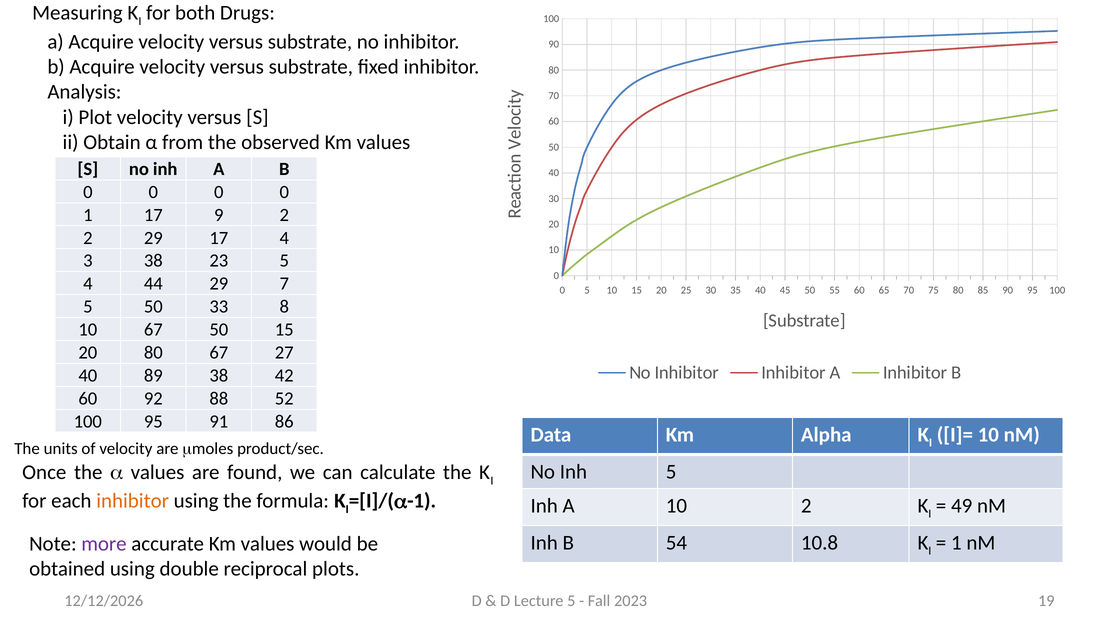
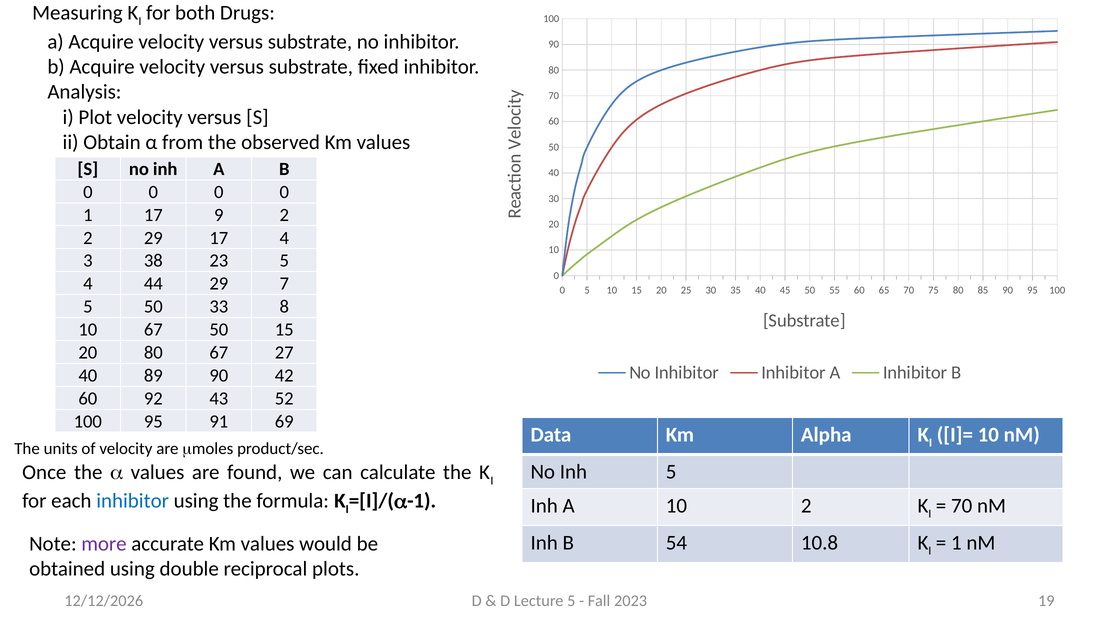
89 38: 38 -> 90
88: 88 -> 43
86: 86 -> 69
inhibitor at (133, 501) colour: orange -> blue
49 at (962, 506): 49 -> 70
